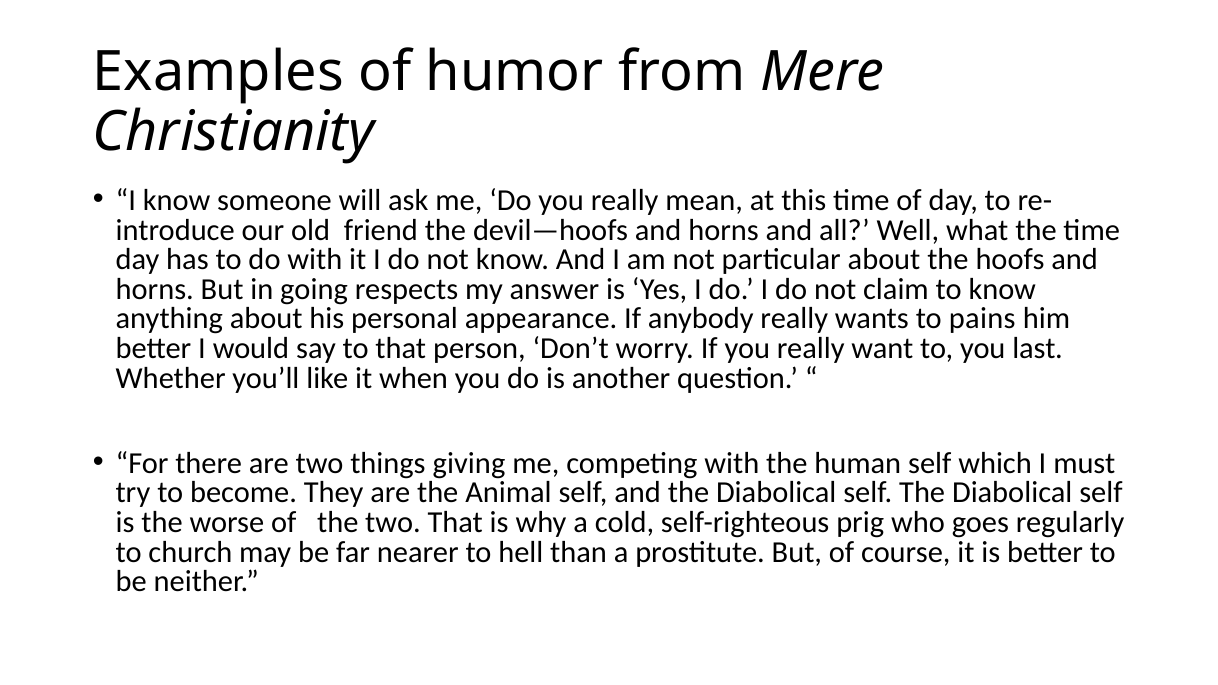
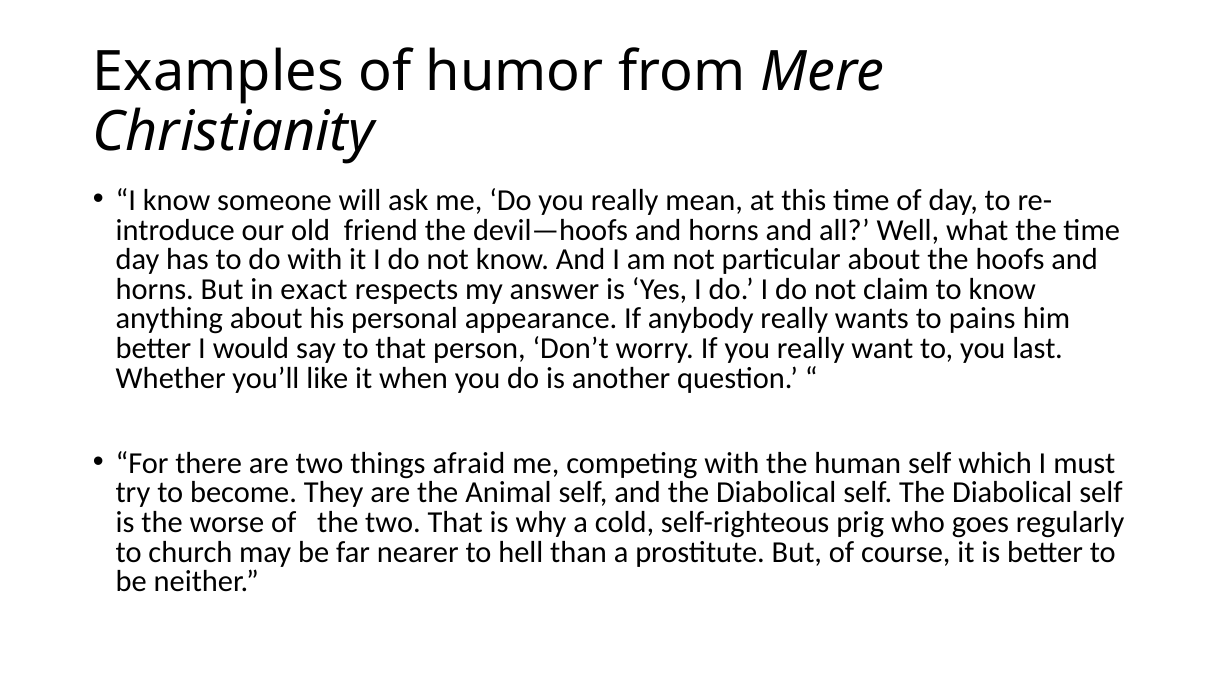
going: going -> exact
giving: giving -> afraid
